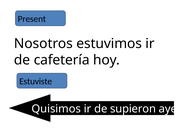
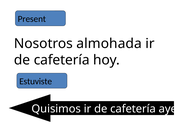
estuvimos: estuvimos -> almohada
Quisimos ir de supieron: supieron -> cafetería
